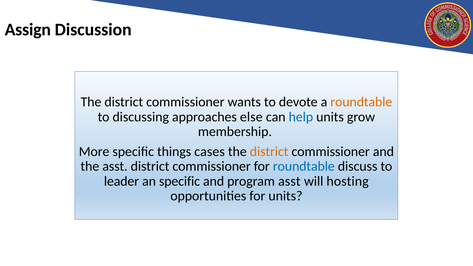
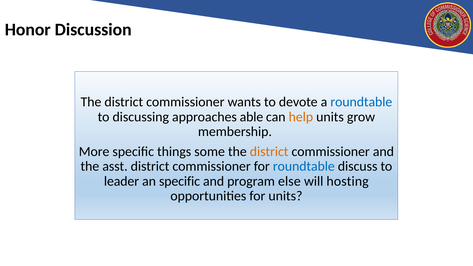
Assign: Assign -> Honor
roundtable at (361, 102) colour: orange -> blue
else: else -> able
help colour: blue -> orange
cases: cases -> some
program asst: asst -> else
